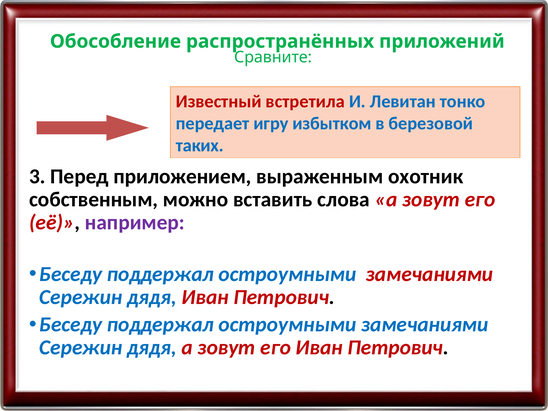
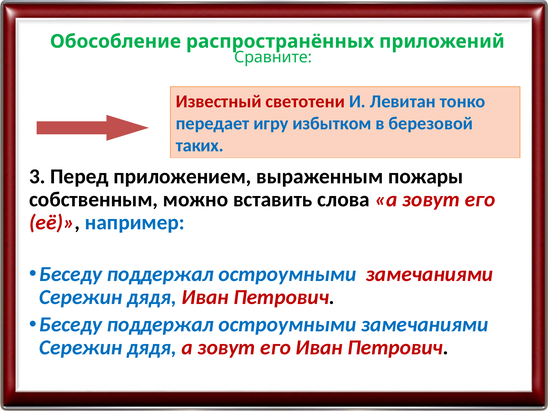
встретила: встретила -> светотени
охотник: охотник -> пожары
например colour: purple -> blue
